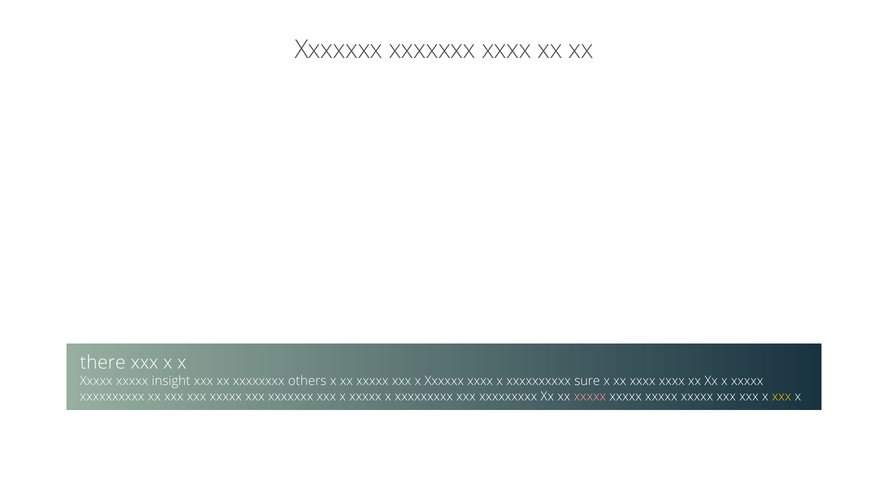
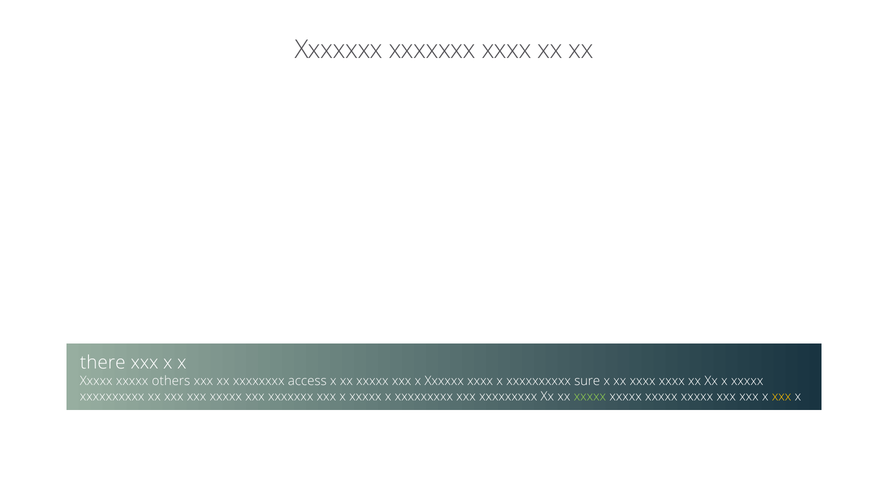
insight: insight -> others
others: others -> access
xxxxx at (590, 397) colour: pink -> light green
